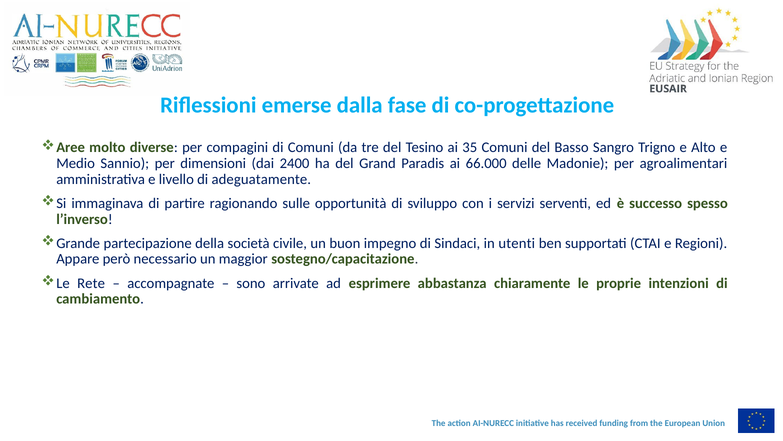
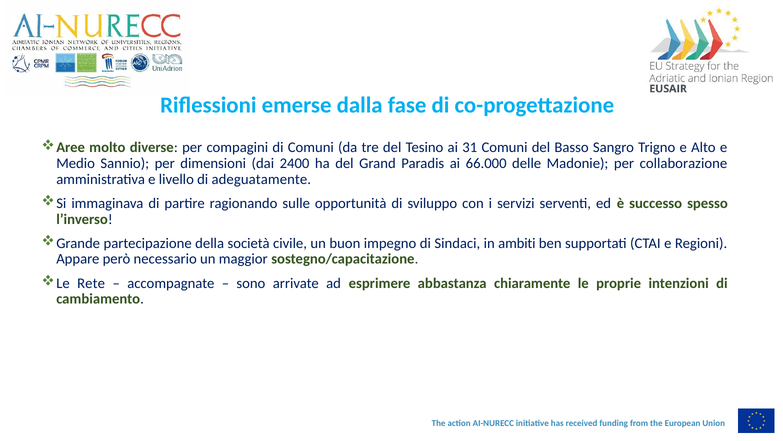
35: 35 -> 31
agroalimentari: agroalimentari -> collaborazione
utenti: utenti -> ambiti
